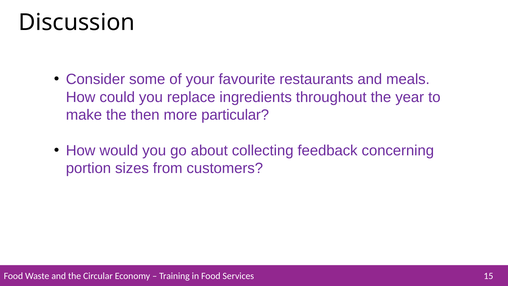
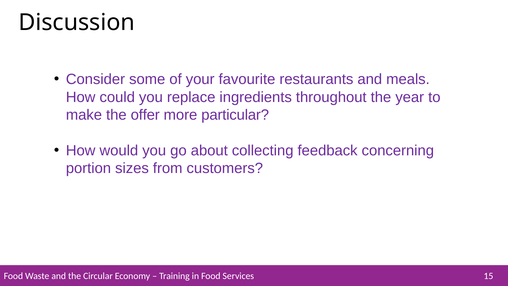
then: then -> offer
